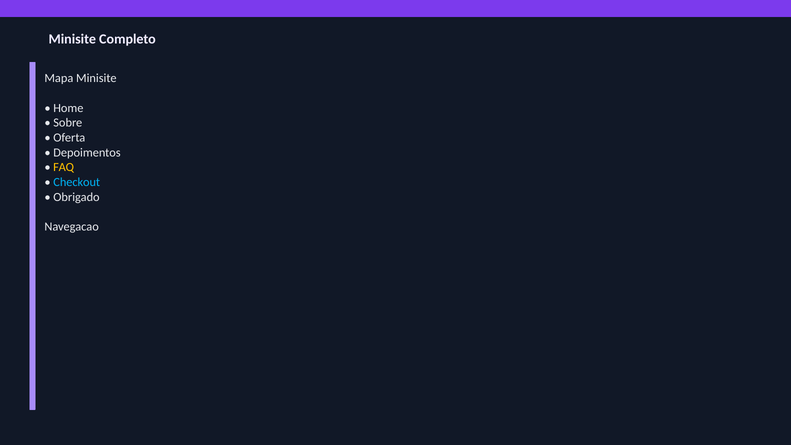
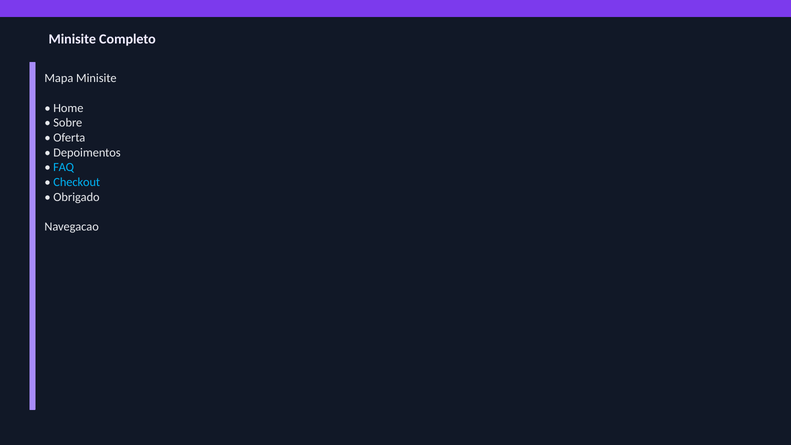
FAQ colour: yellow -> light blue
